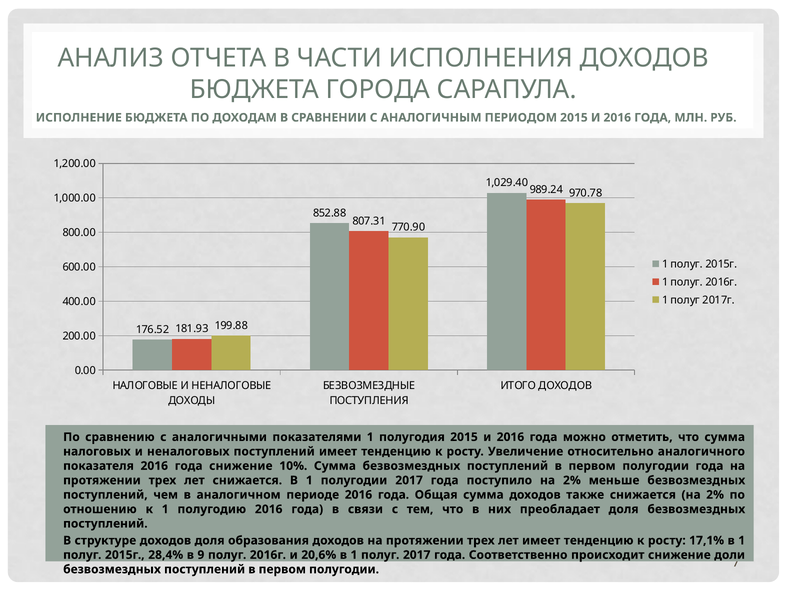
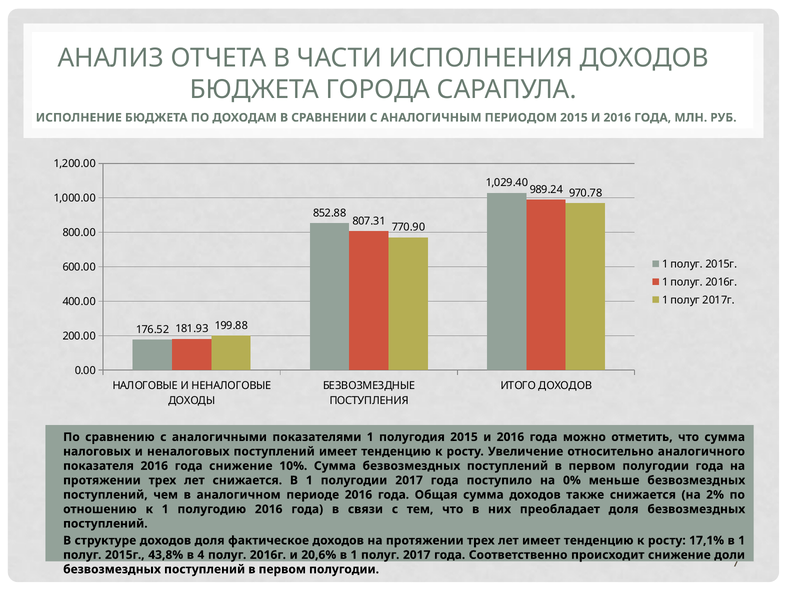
поступило на 2%: 2% -> 0%
образования: образования -> фактическое
28,4%: 28,4% -> 43,8%
9: 9 -> 4
